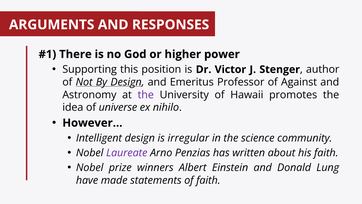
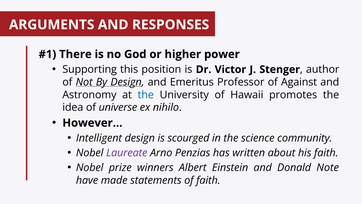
the at (146, 95) colour: purple -> blue
irregular: irregular -> scourged
Lung: Lung -> Note
